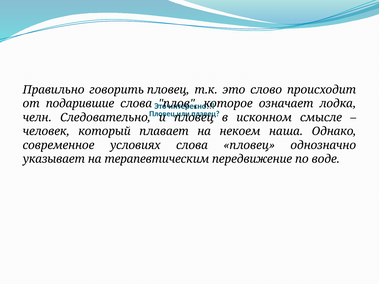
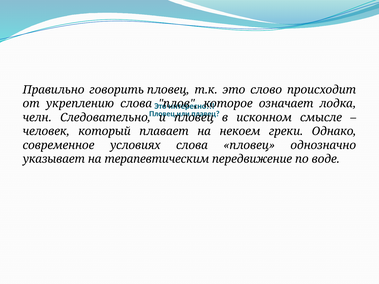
подарившие: подарившие -> укреплению
наша: наша -> греки
